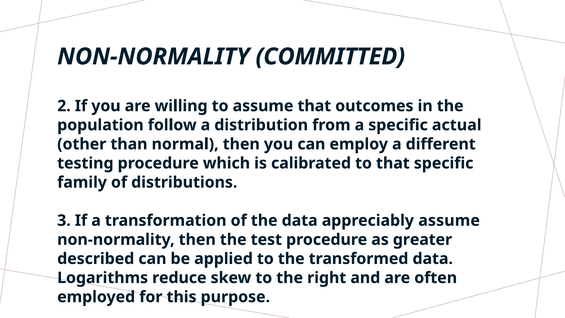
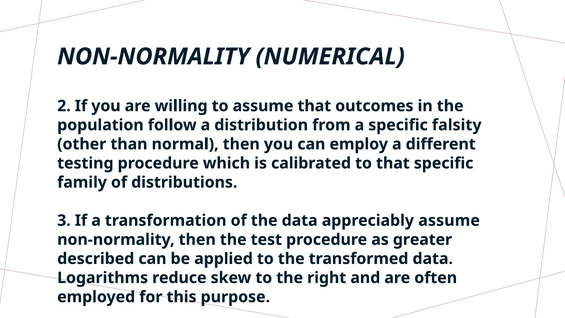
COMMITTED: COMMITTED -> NUMERICAL
actual: actual -> falsity
